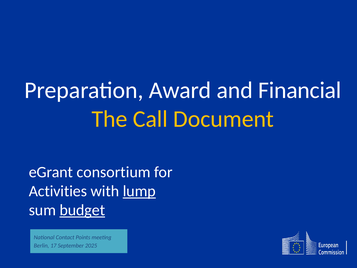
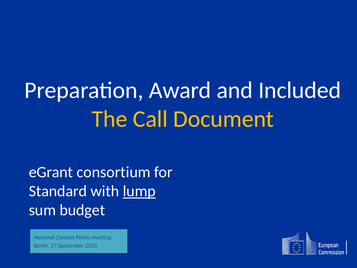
Financial: Financial -> Included
Activities: Activities -> Standard
budget underline: present -> none
